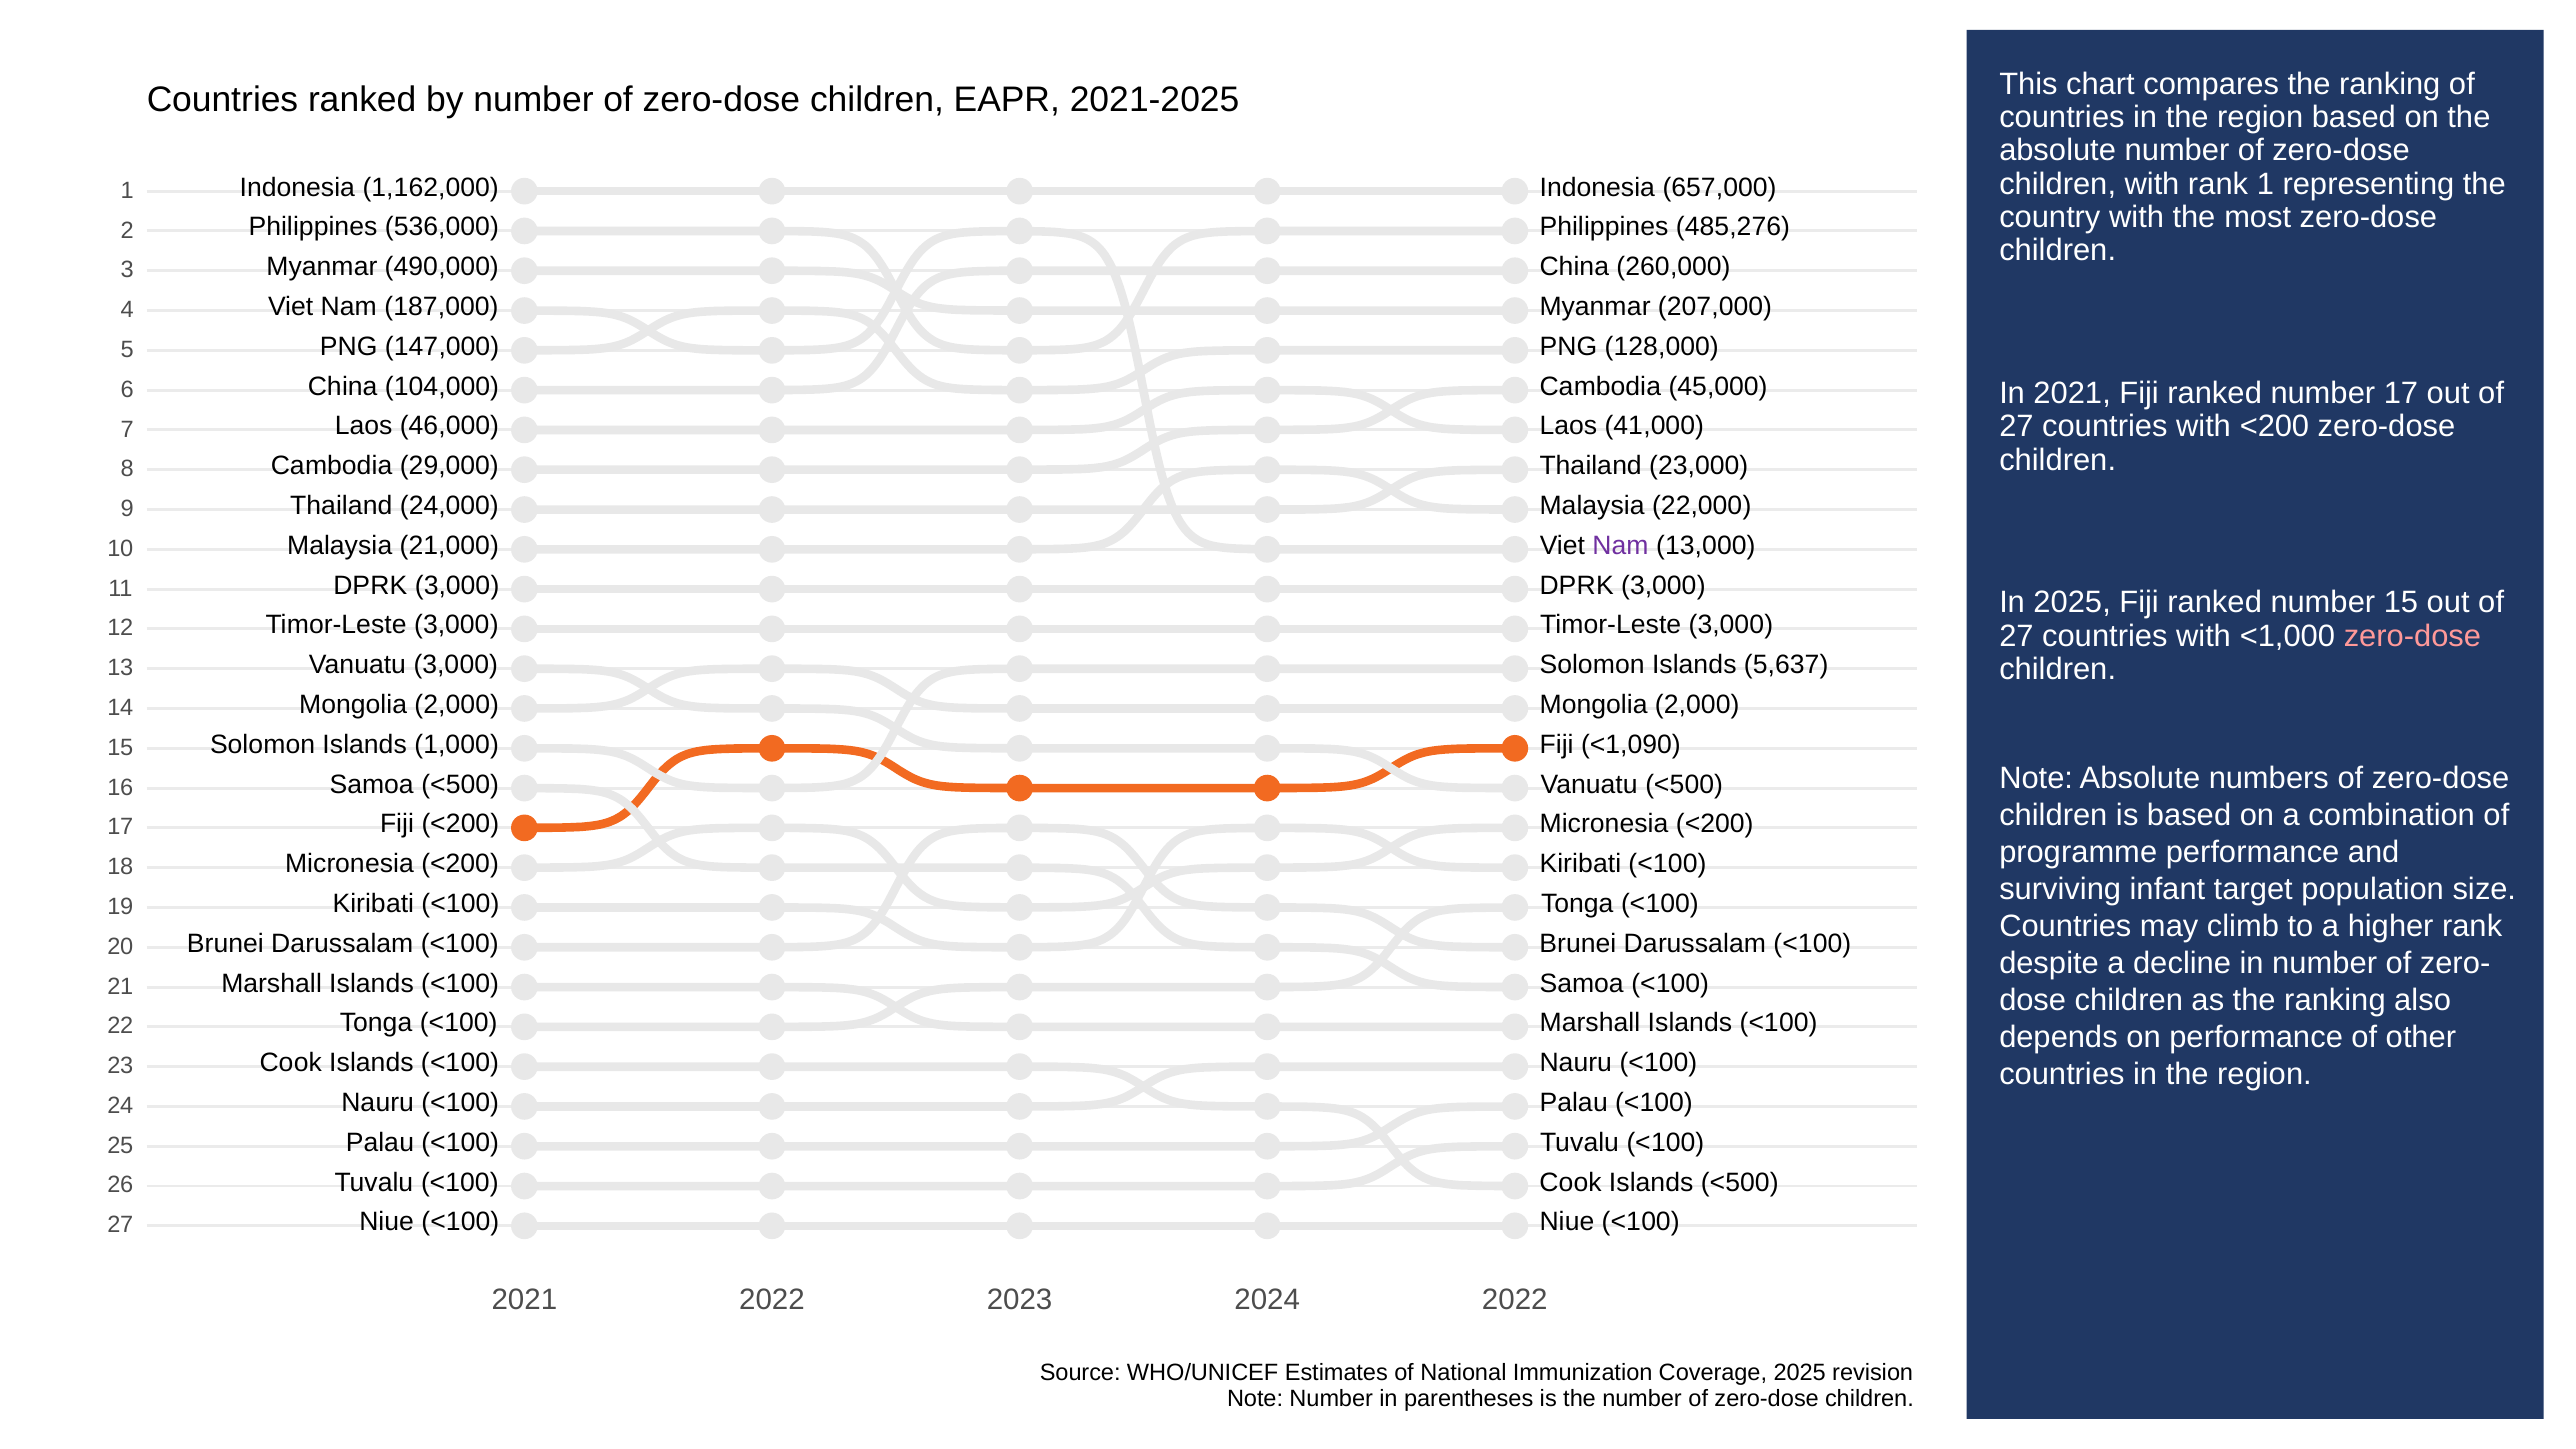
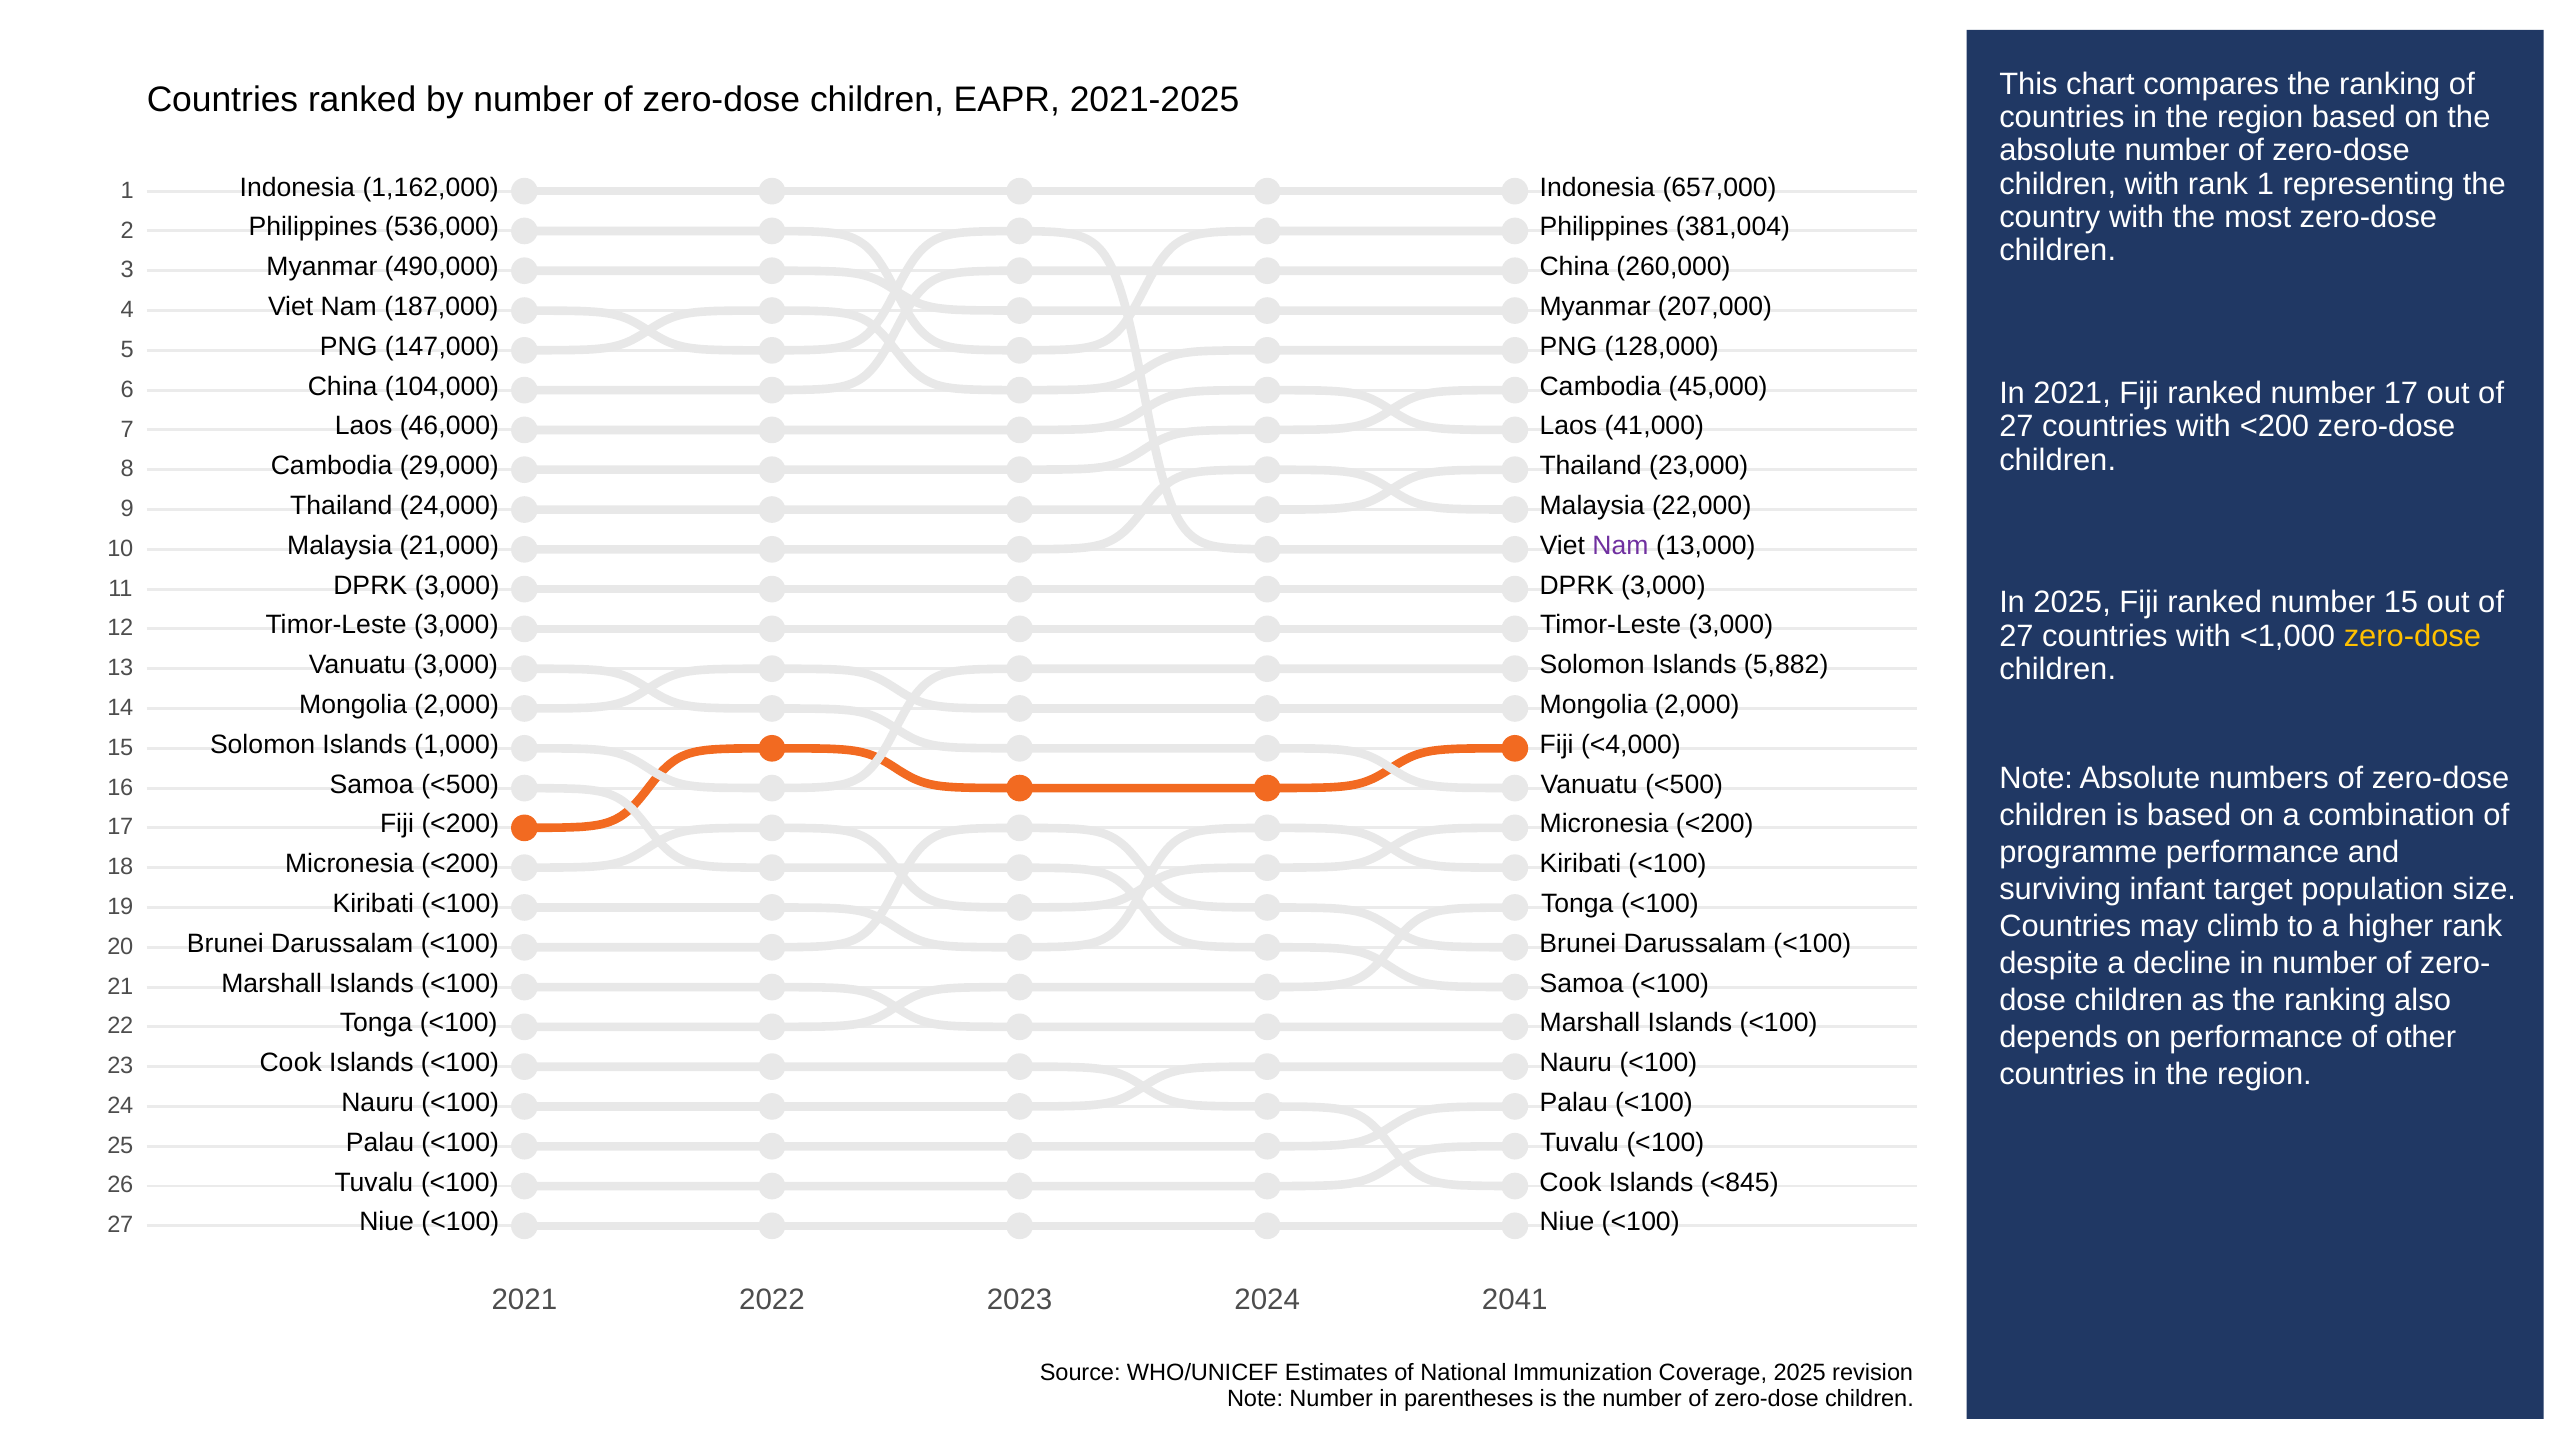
485,276: 485,276 -> 381,004
zero-dose at (2412, 636) colour: pink -> yellow
5,637: 5,637 -> 5,882
<1,090: <1,090 -> <4,000
Islands <500: <500 -> <845
2024 2022: 2022 -> 2041
